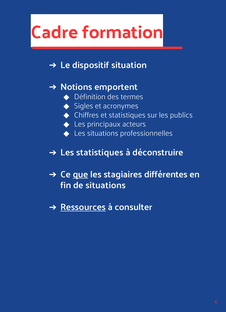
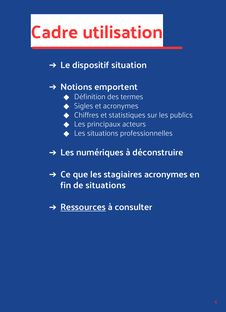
formation: formation -> utilisation
Les statistiques: statistiques -> numériques
que underline: present -> none
stagiaires différentes: différentes -> acronymes
